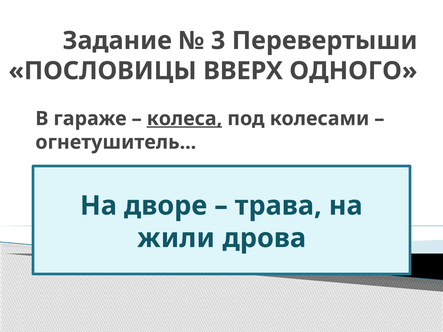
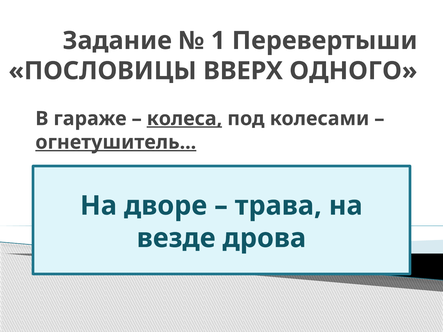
3: 3 -> 1
огнетушитель underline: none -> present
жили: жили -> везде
